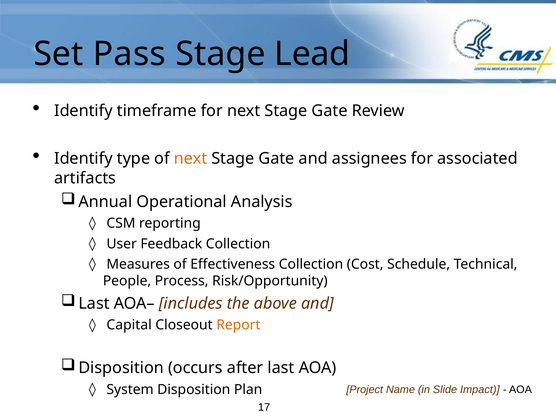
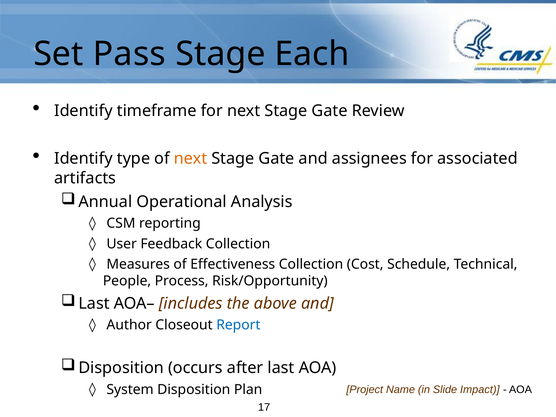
Lead: Lead -> Each
Capital: Capital -> Author
Report colour: orange -> blue
